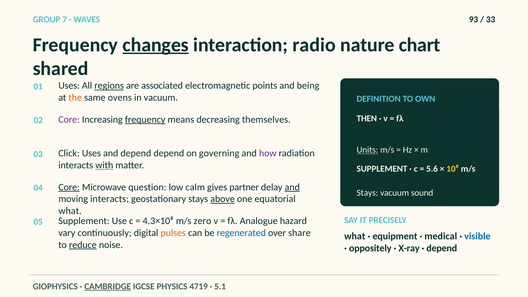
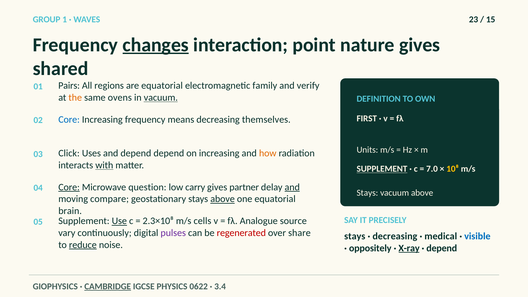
7: 7 -> 1
93: 93 -> 23
33: 33 -> 15
radio: radio -> point
nature chart: chart -> gives
01 Uses: Uses -> Pairs
regions underline: present -> none
are associated: associated -> equatorial
points: points -> family
being: being -> verify
vacuum at (161, 98) underline: none -> present
THEN: THEN -> FIRST
Core at (69, 120) colour: purple -> blue
frequency at (145, 120) underline: present -> none
Units underline: present -> none
on governing: governing -> increasing
how colour: purple -> orange
SUPPLEMENT at (382, 169) underline: none -> present
5.6: 5.6 -> 7.0
calm: calm -> carry
vacuum sound: sound -> above
moving interacts: interacts -> compare
what at (70, 211): what -> brain
Use underline: none -> present
4.3×10⁸: 4.3×10⁸ -> 2.3×10⁸
zero: zero -> cells
hazard: hazard -> source
pulses colour: orange -> purple
regenerated colour: blue -> red
what at (355, 236): what -> stays
equipment at (395, 236): equipment -> decreasing
X-ray underline: none -> present
4719: 4719 -> 0622
5.1: 5.1 -> 3.4
